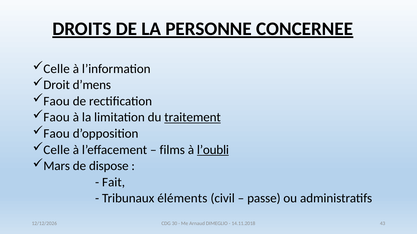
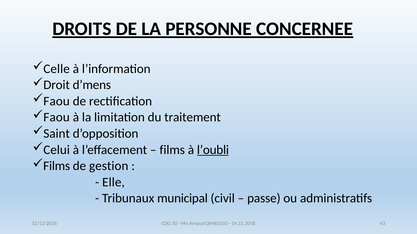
traitement underline: present -> none
Faou at (57, 134): Faou -> Saint
Celle at (57, 150): Celle -> Celui
Mars at (57, 166): Mars -> Films
dispose: dispose -> gestion
Fait: Fait -> Elle
éléments: éléments -> municipal
